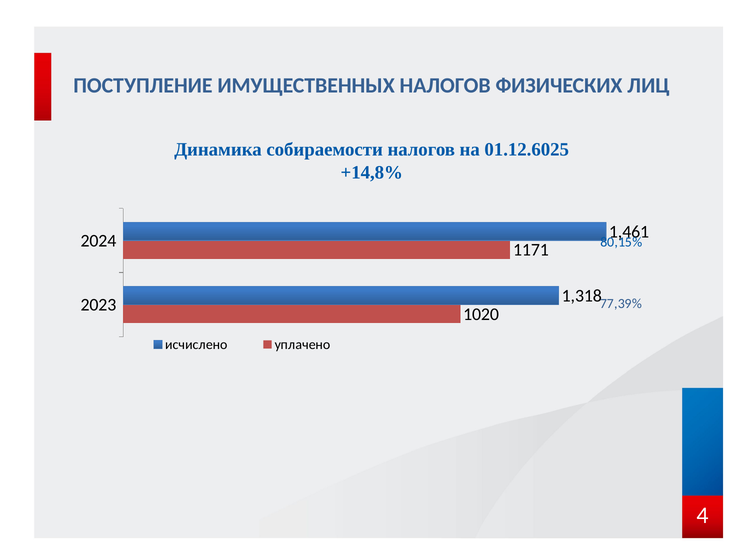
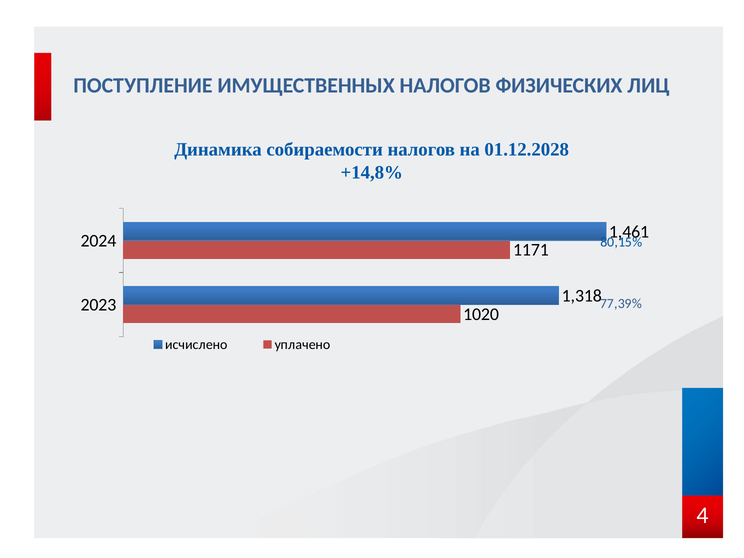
01.12.6025: 01.12.6025 -> 01.12.2028
